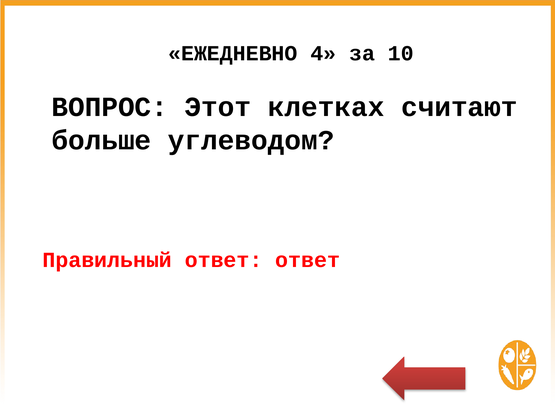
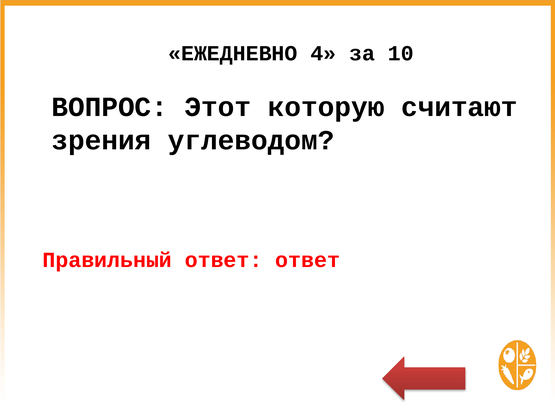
клетках: клетках -> которую
больше: больше -> зрения
